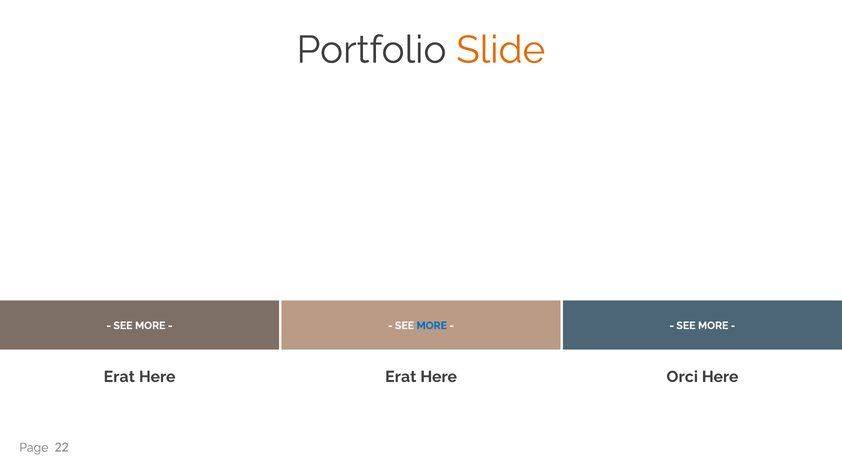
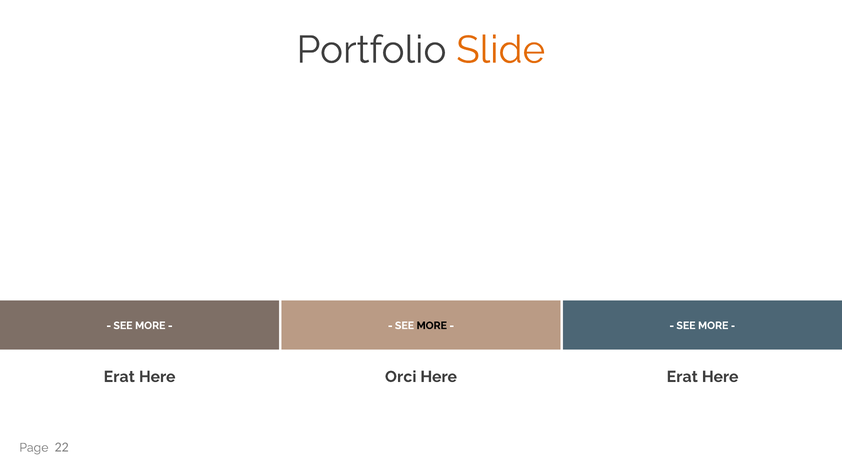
MORE at (432, 325) colour: blue -> black
Here Erat: Erat -> Orci
Here Orci: Orci -> Erat
